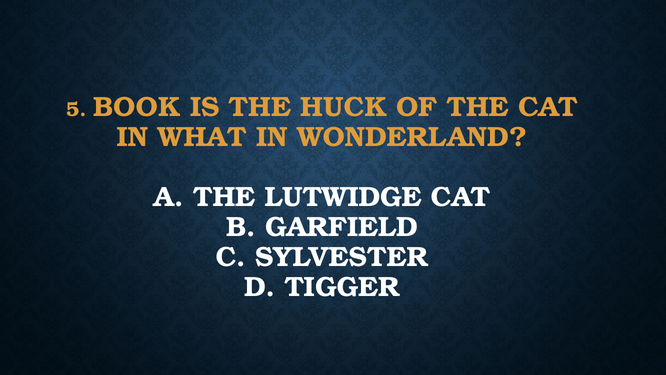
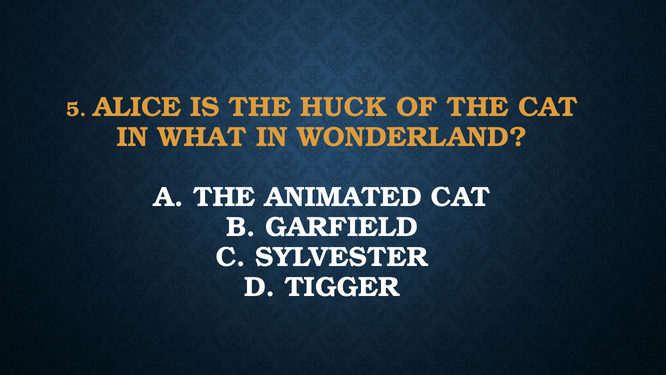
BOOK: BOOK -> ALICE
LUTWIDGE: LUTWIDGE -> ANIMATED
